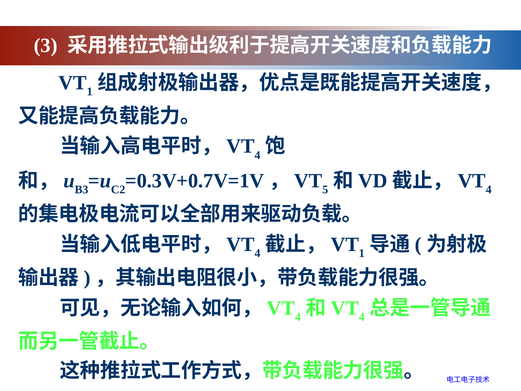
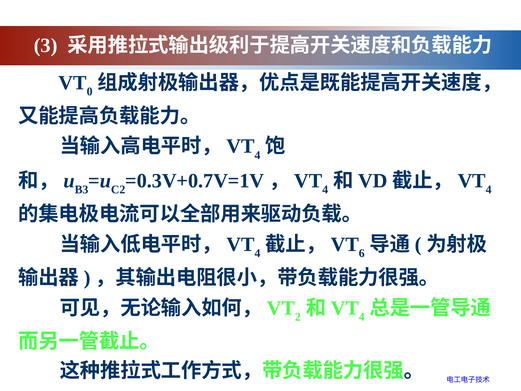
1 at (90, 92): 1 -> 0
5 at (325, 190): 5 -> 4
1 at (362, 253): 1 -> 6
4 at (298, 317): 4 -> 2
